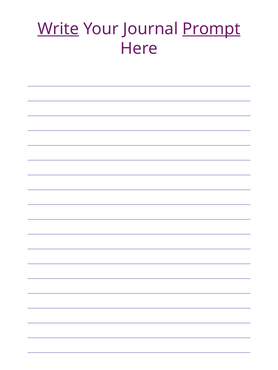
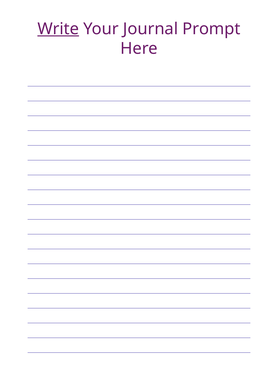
Prompt underline: present -> none
